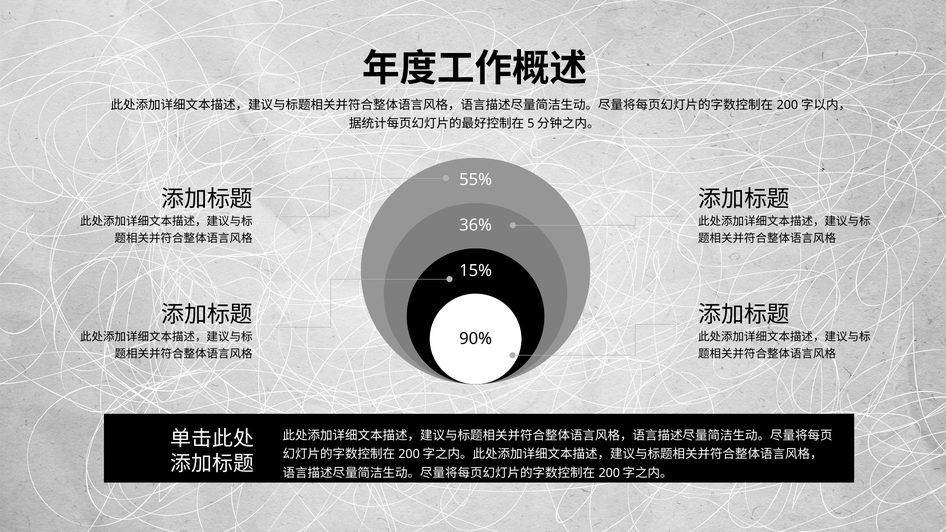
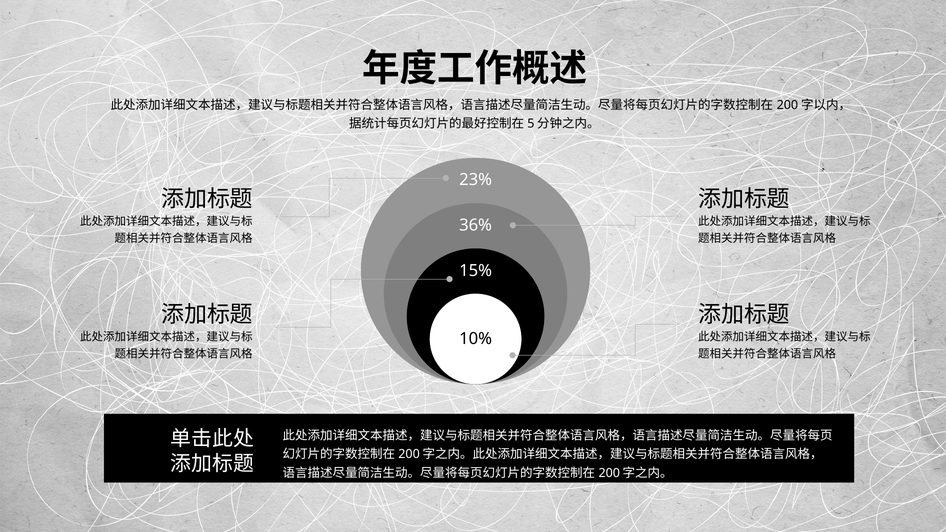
55%: 55% -> 23%
90%: 90% -> 10%
